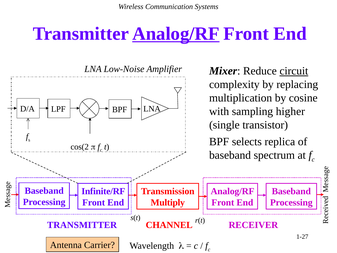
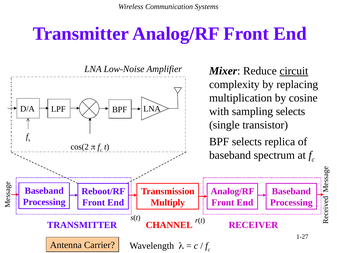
Analog/RF at (176, 34) underline: present -> none
sampling higher: higher -> selects
Infinite/RF: Infinite/RF -> Reboot/RF
